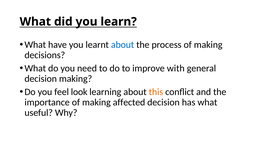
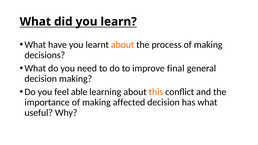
about at (123, 45) colour: blue -> orange
with: with -> final
look: look -> able
